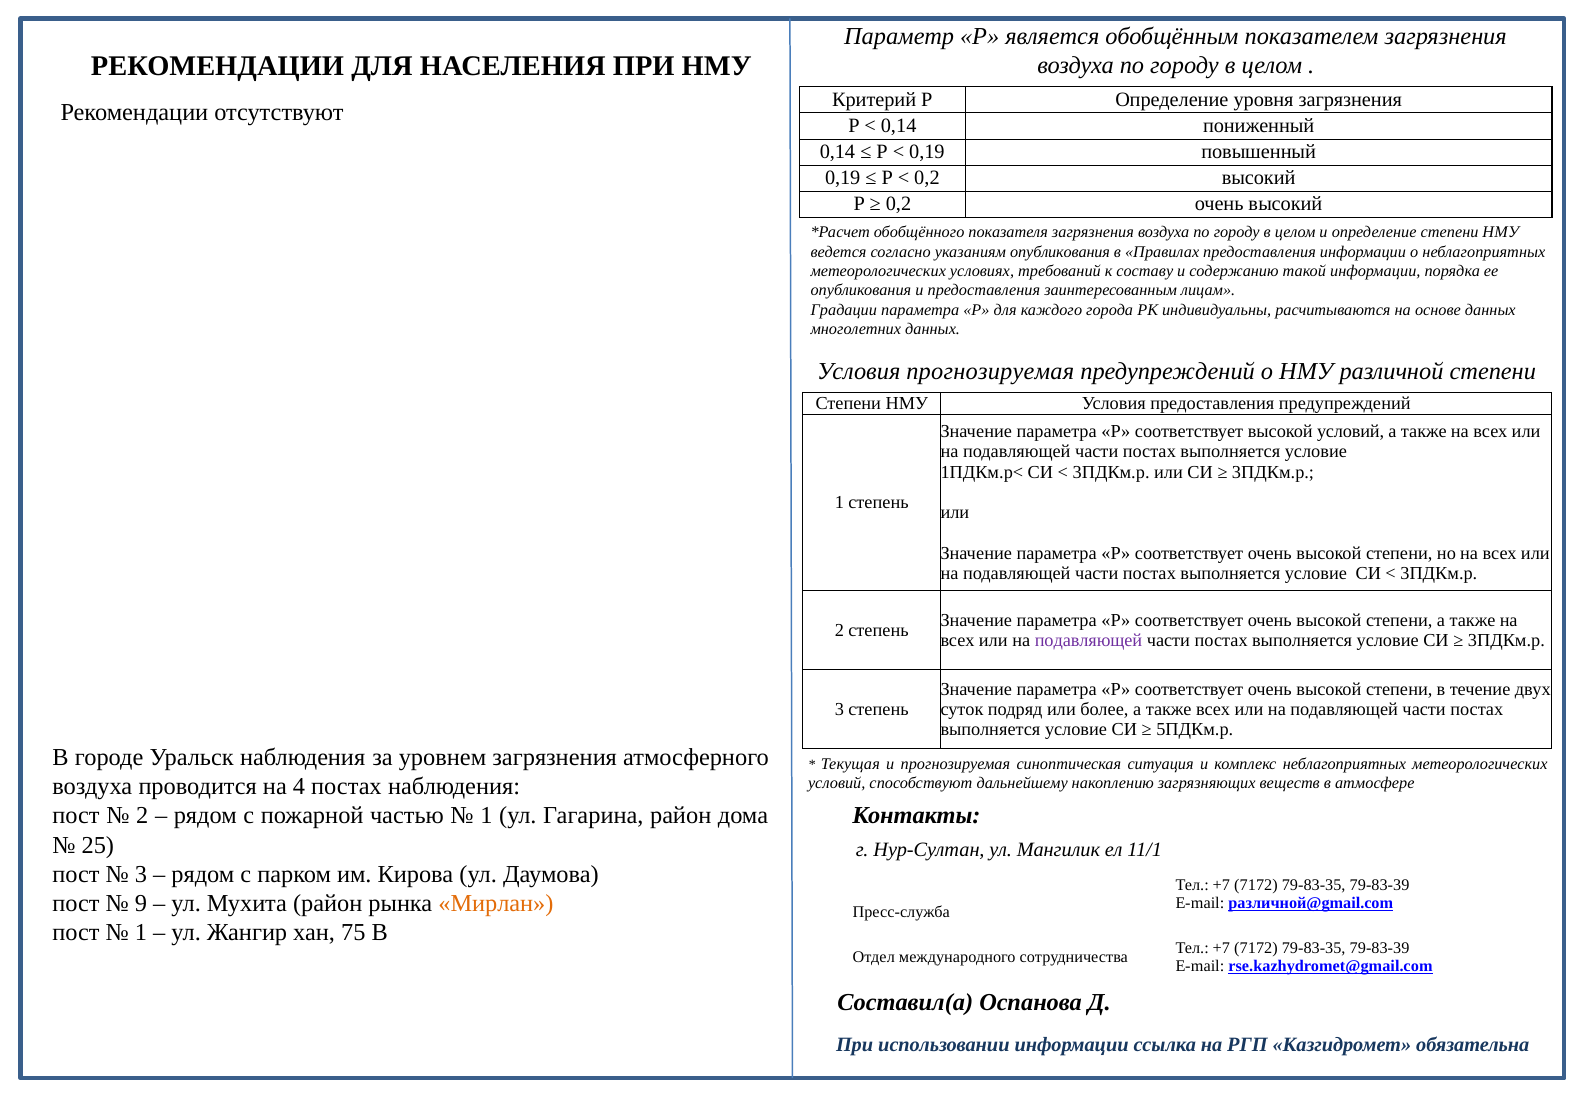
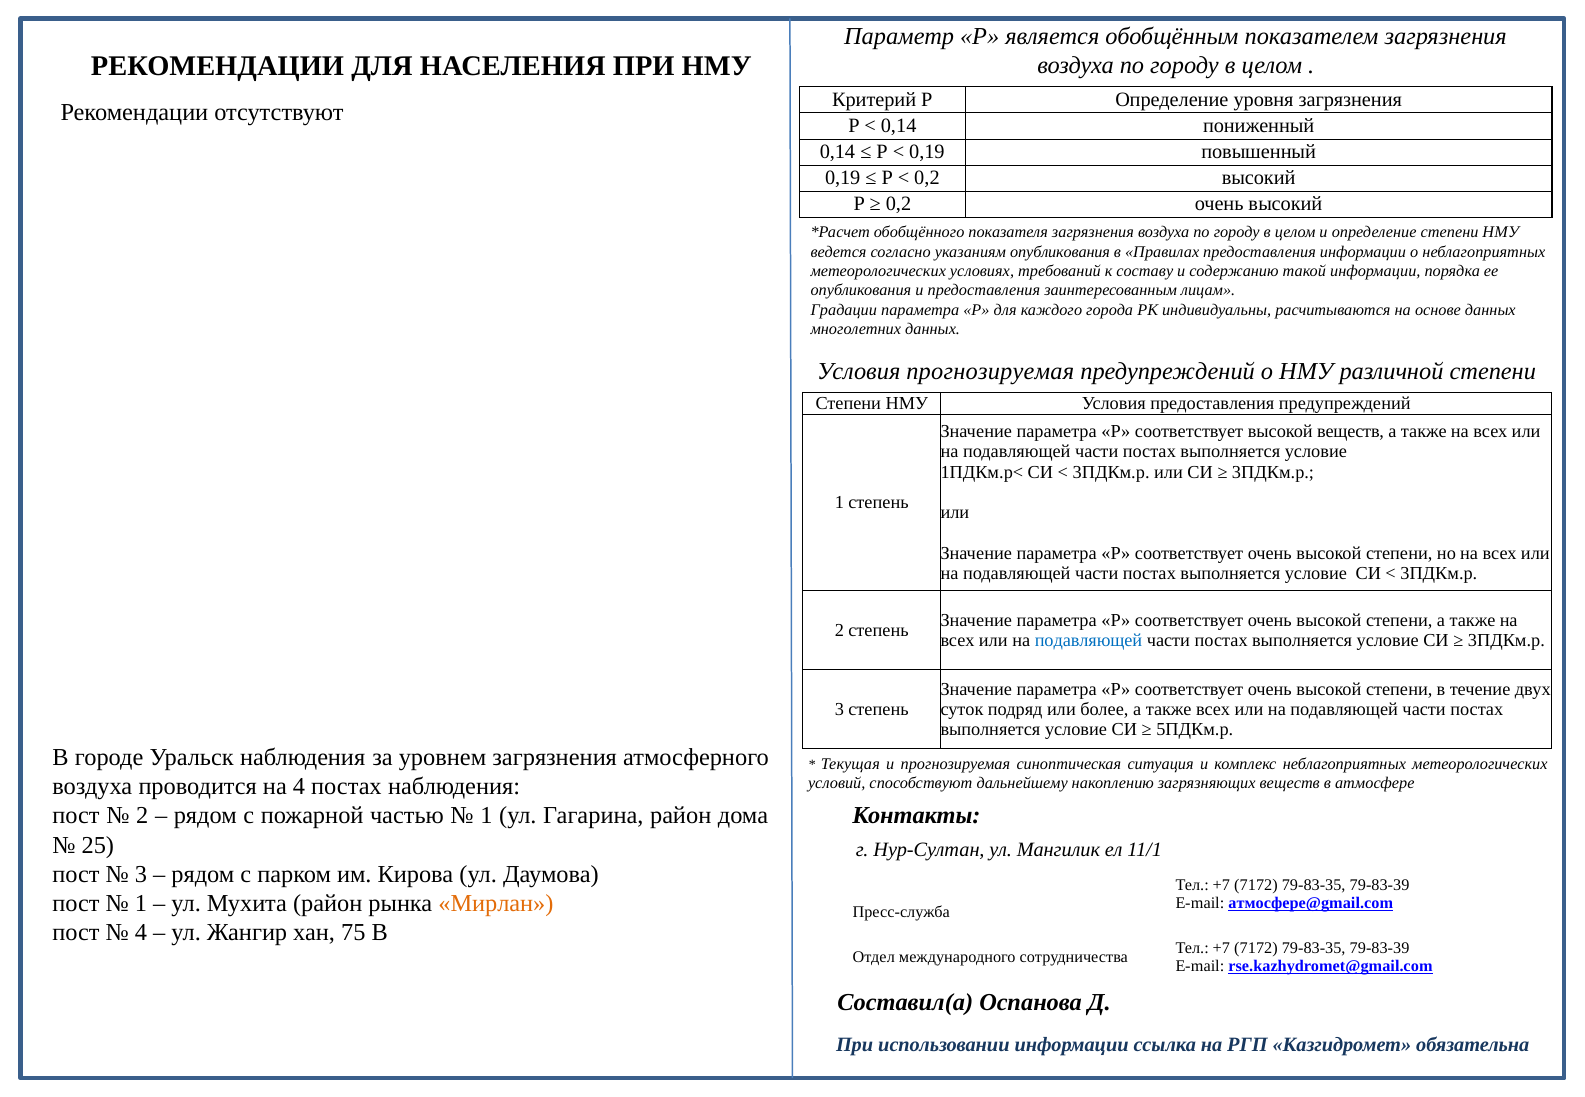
высокой условий: условий -> веществ
подавляющей at (1089, 641) colour: purple -> blue
9 at (141, 904): 9 -> 1
различной@gmail.com: различной@gmail.com -> атмосфере@gmail.com
1 at (141, 933): 1 -> 4
